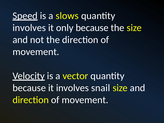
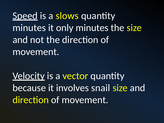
involves at (29, 28): involves -> minutes
only because: because -> minutes
